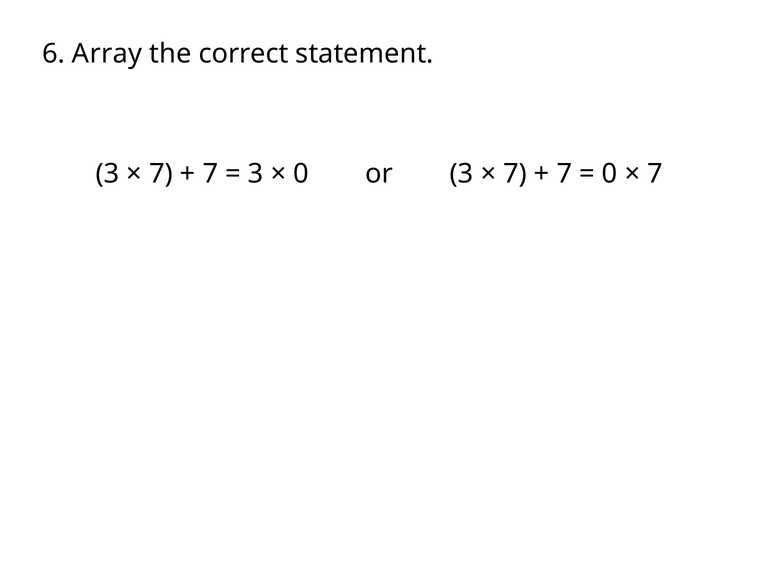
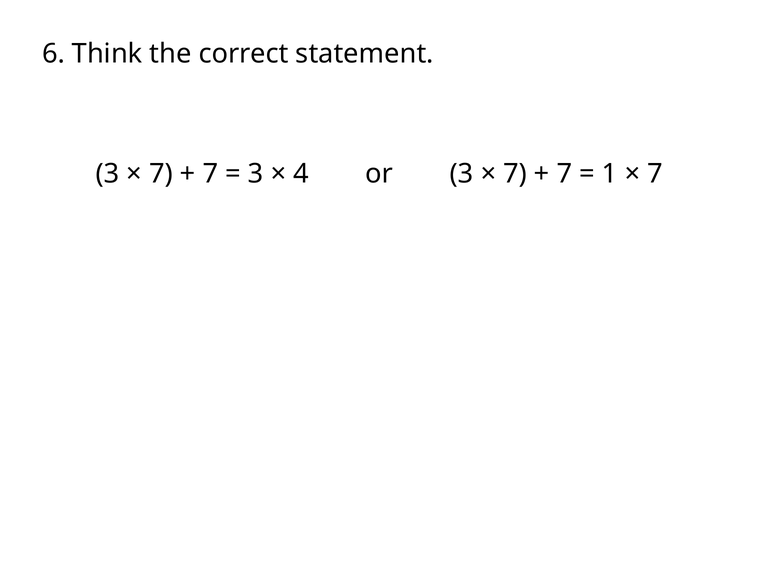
Array: Array -> Think
0 at (301, 174): 0 -> 4
0 at (610, 174): 0 -> 1
